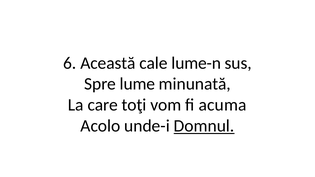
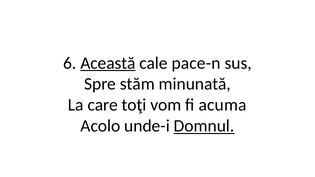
Această underline: none -> present
lume-n: lume-n -> pace-n
lume: lume -> stăm
